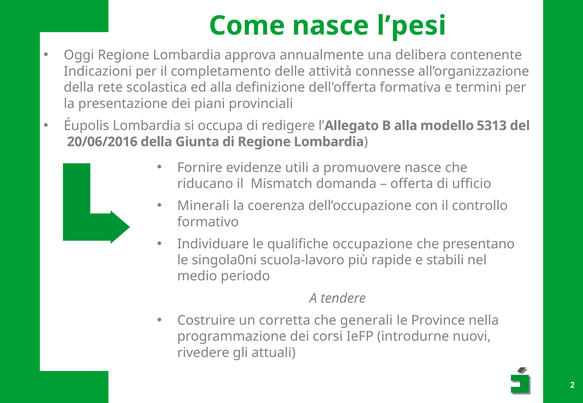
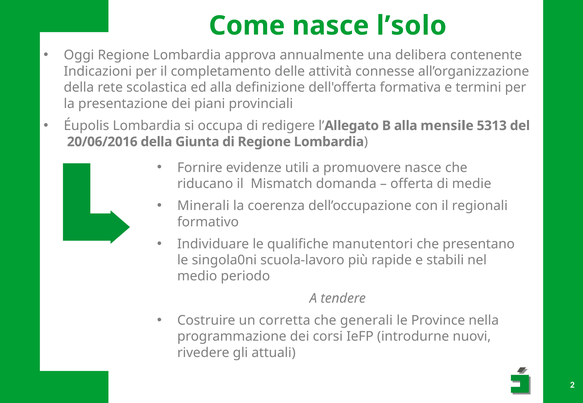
l’pesi: l’pesi -> l’solo
modello: modello -> mensile
ufficio: ufficio -> medie
controllo: controllo -> regionali
occupazione: occupazione -> manutentori
